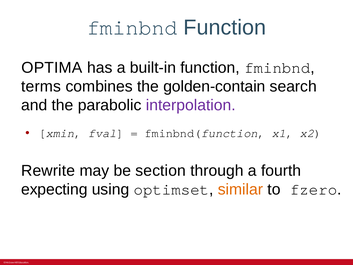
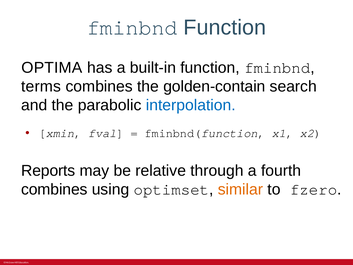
interpolation colour: purple -> blue
Rewrite: Rewrite -> Reports
section: section -> relative
expecting at (54, 189): expecting -> combines
